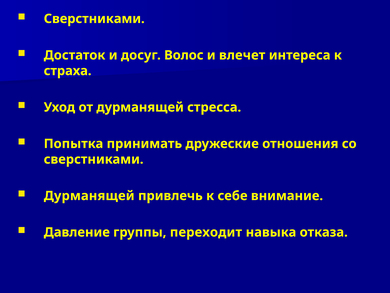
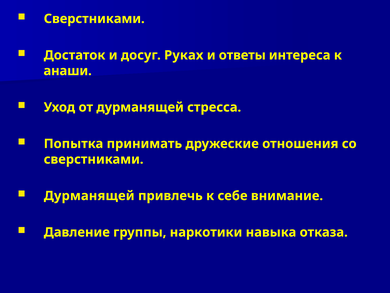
Волос: Волос -> Руках
влечет: влечет -> ответы
страха: страха -> анаши
переходит: переходит -> наркотики
